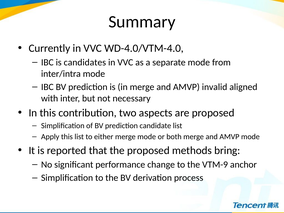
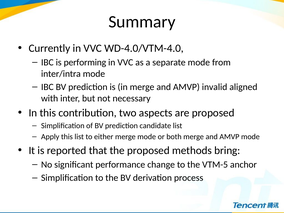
candidates: candidates -> performing
VTM-9: VTM-9 -> VTM-5
